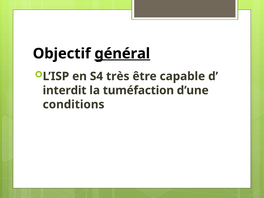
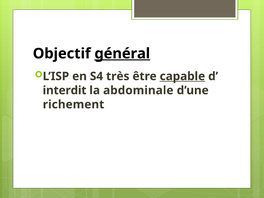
capable underline: none -> present
tuméfaction: tuméfaction -> abdominale
conditions: conditions -> richement
